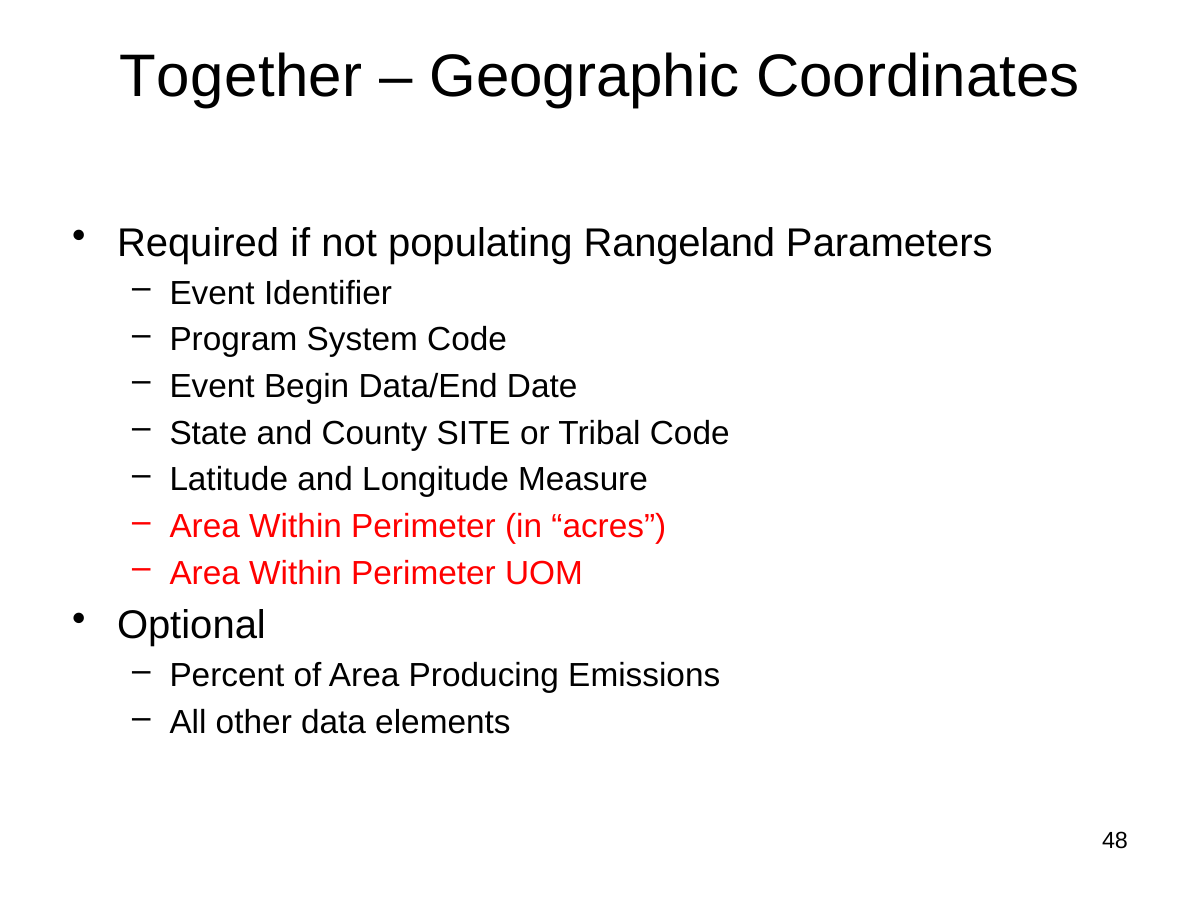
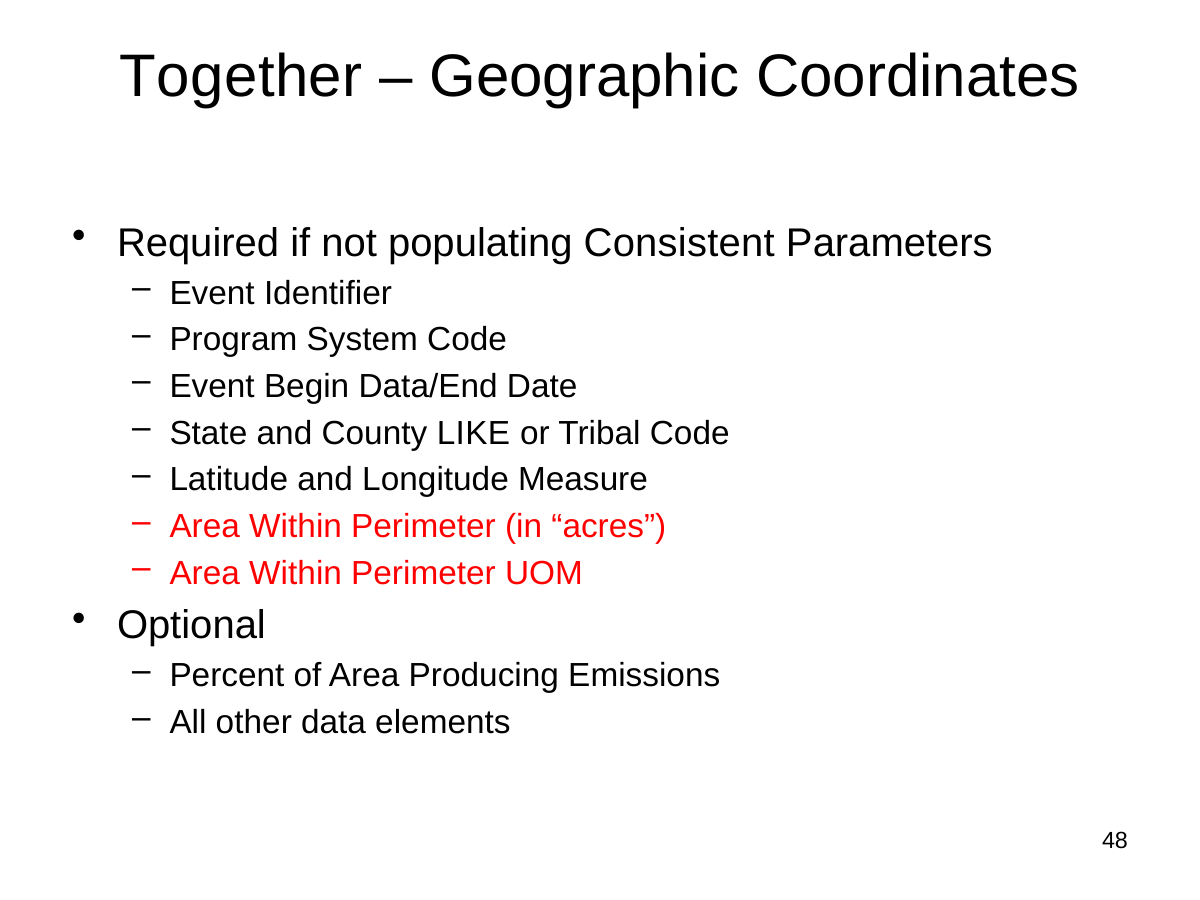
Rangeland: Rangeland -> Consistent
SITE: SITE -> LIKE
